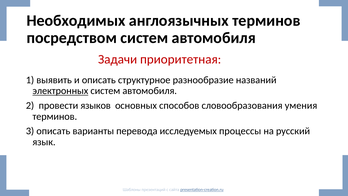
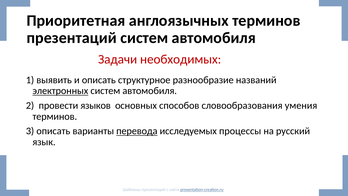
Необходимых: Необходимых -> Приоритетная
посредством at (72, 38): посредством -> презентаций
приоритетная: приоритетная -> необходимых
перевода underline: none -> present
